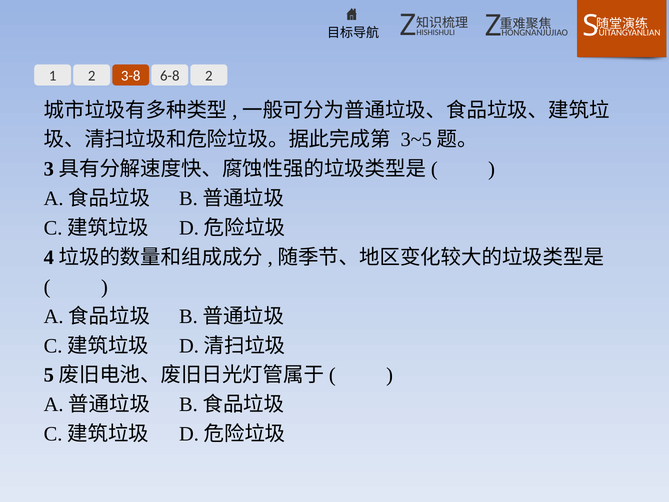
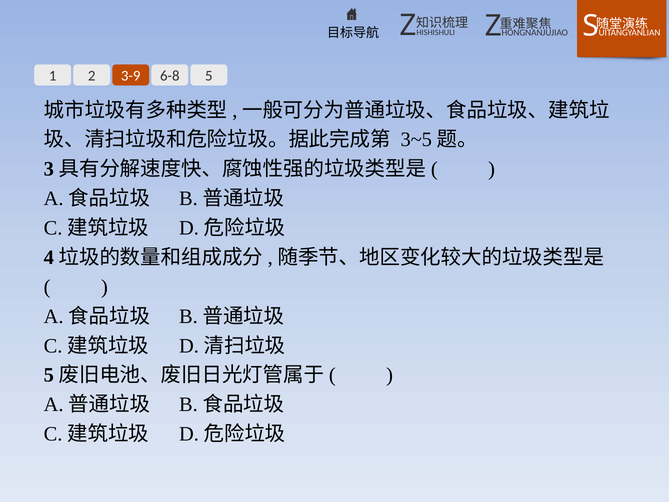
3-8: 3-8 -> 3-9
6-8 2: 2 -> 5
